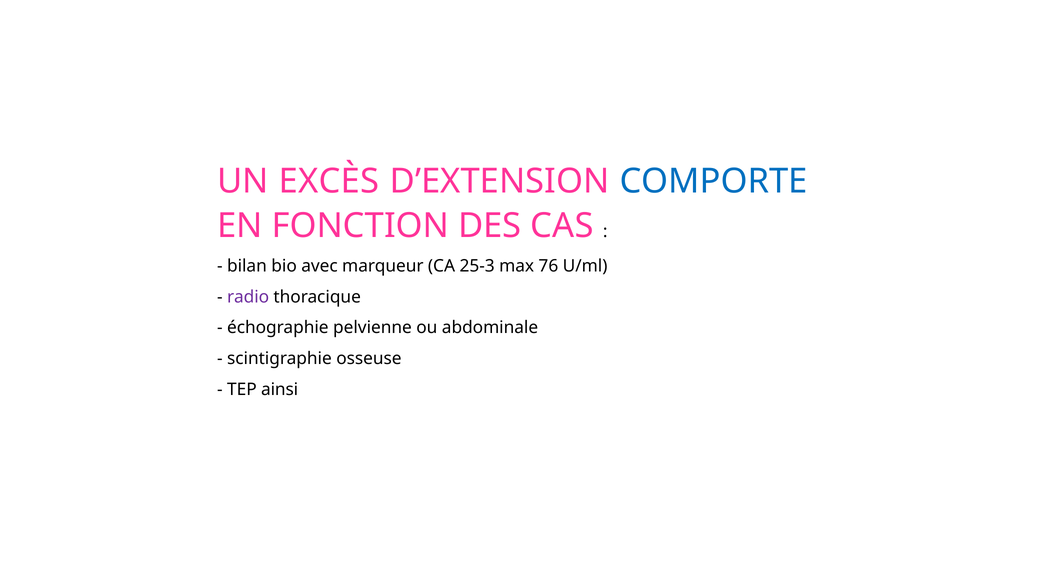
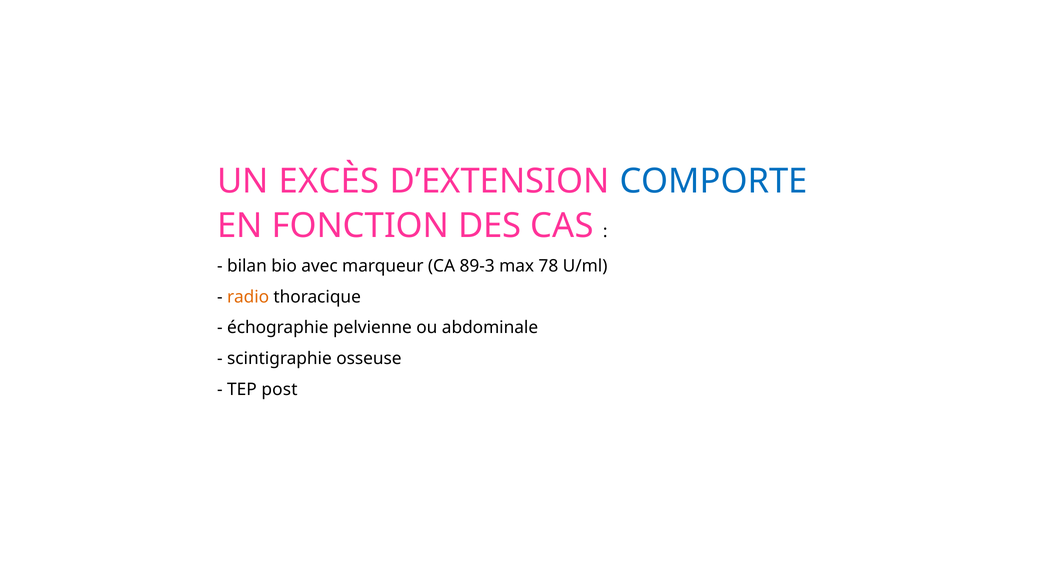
25-3: 25-3 -> 89-3
76: 76 -> 78
radio colour: purple -> orange
ainsi: ainsi -> post
